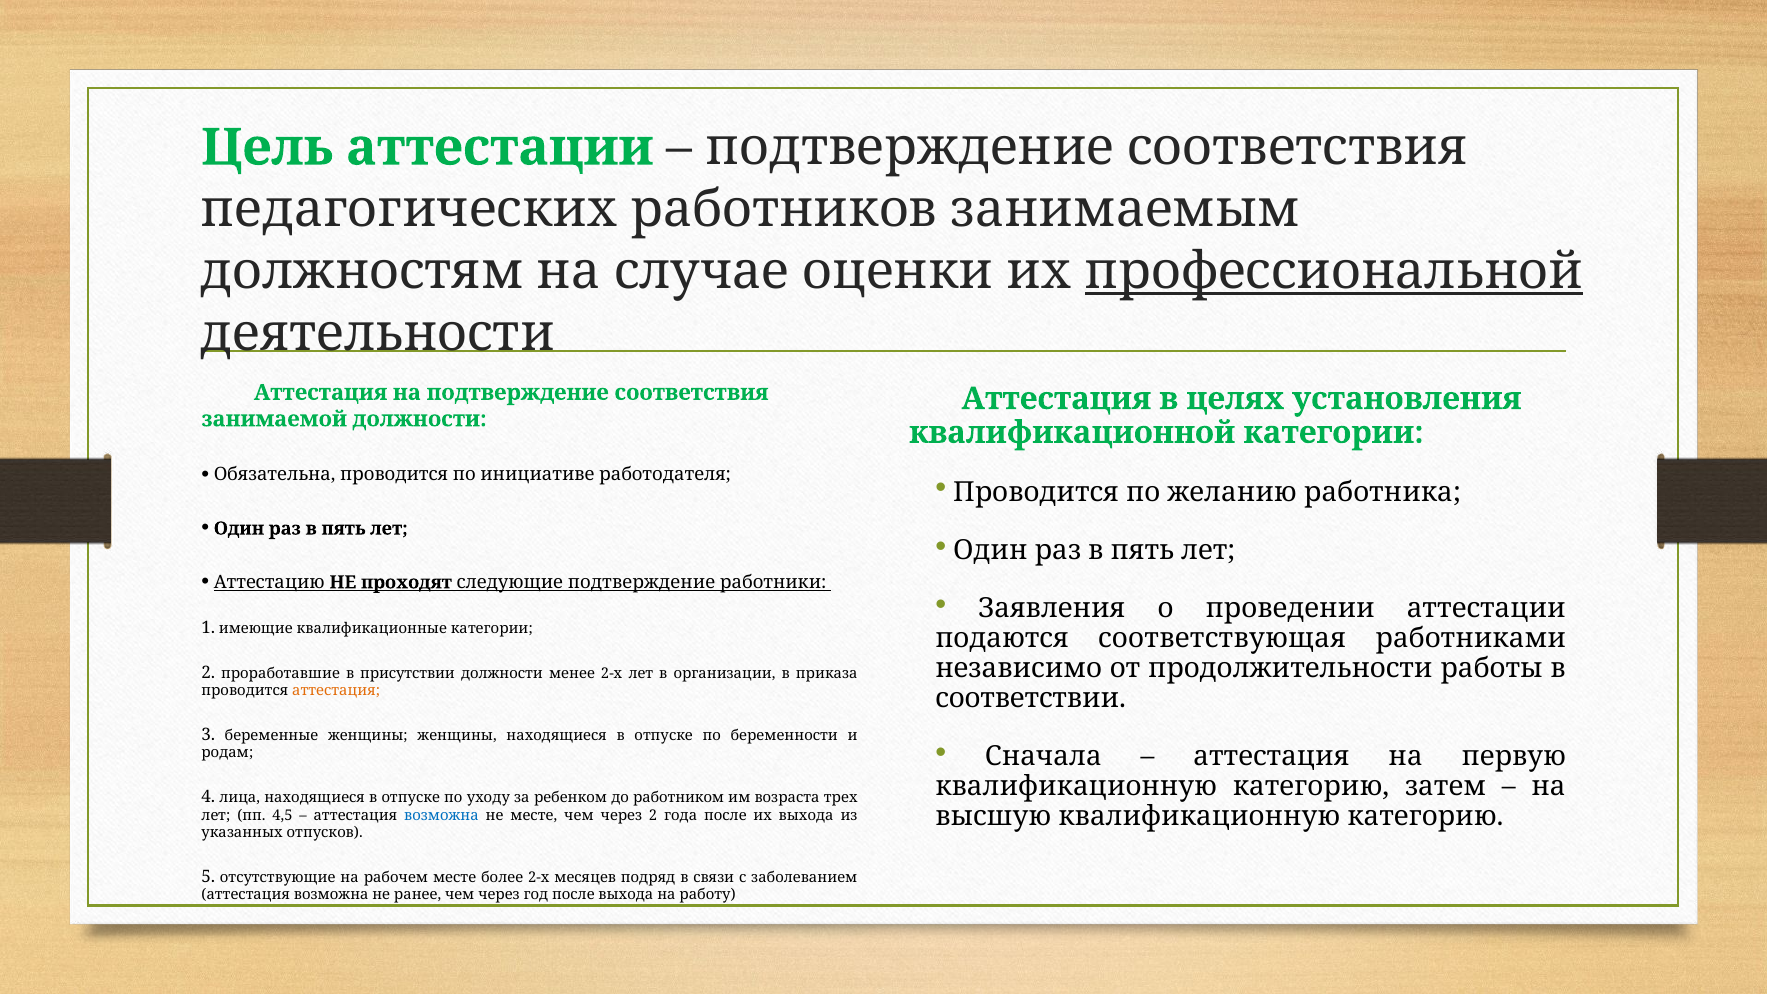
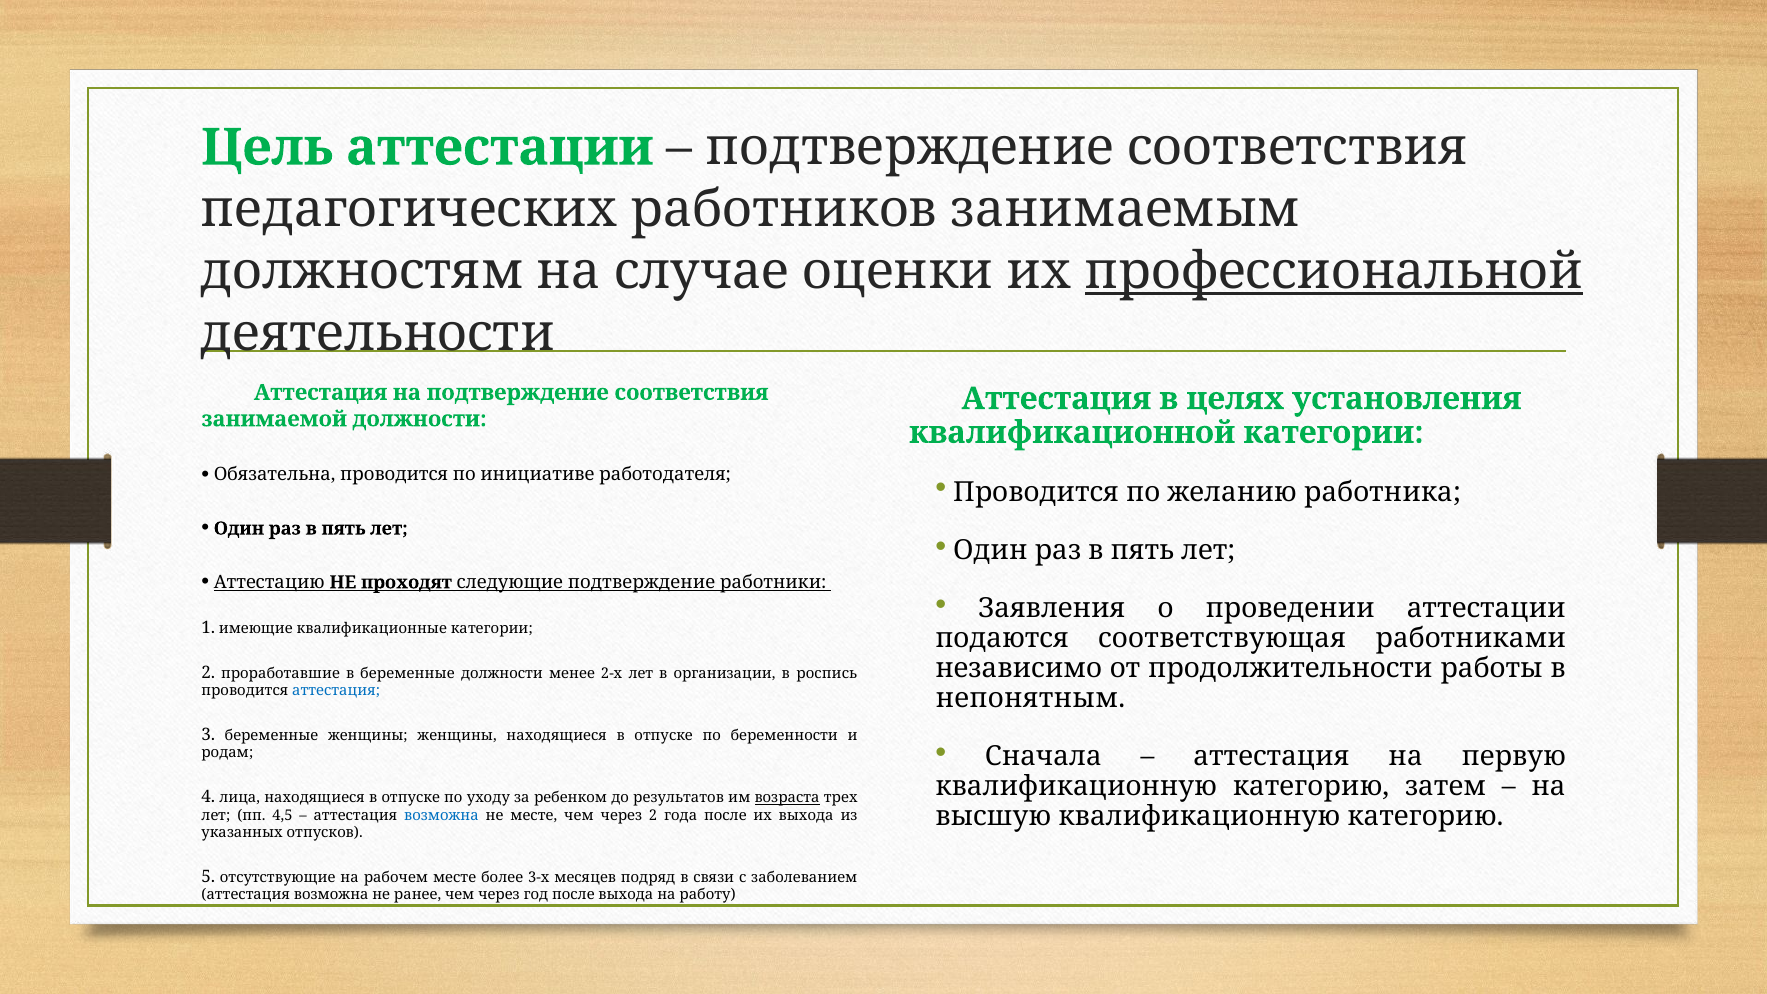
в присутствии: присутствии -> беременные
приказа: приказа -> роспись
аттестация at (336, 691) colour: orange -> blue
соответствии: соответствии -> непонятным
работником: работником -> результатов
возраста underline: none -> present
более 2-х: 2-х -> 3-х
